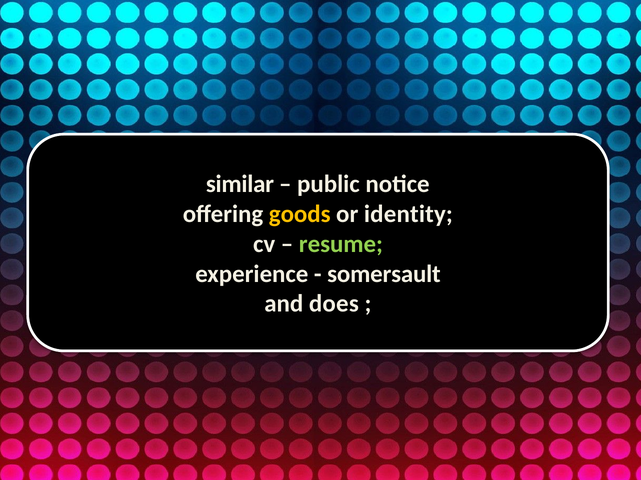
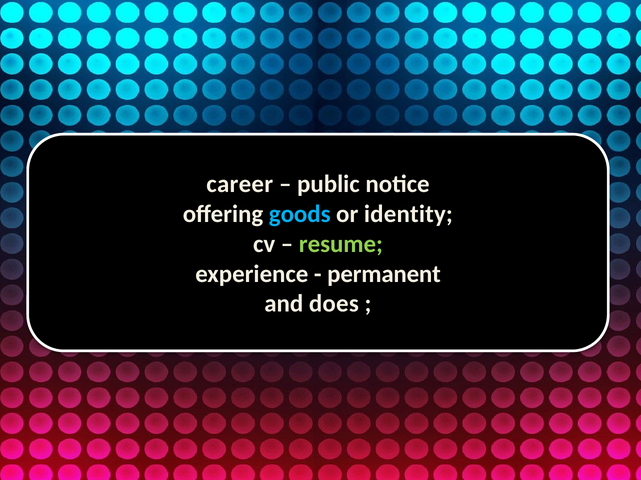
similar: similar -> career
goods colour: yellow -> light blue
somersault: somersault -> permanent
